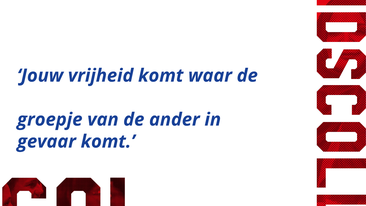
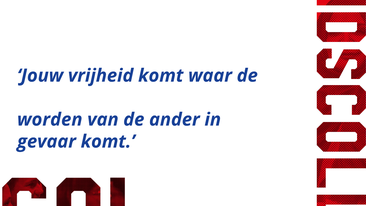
groepje: groepje -> worden
